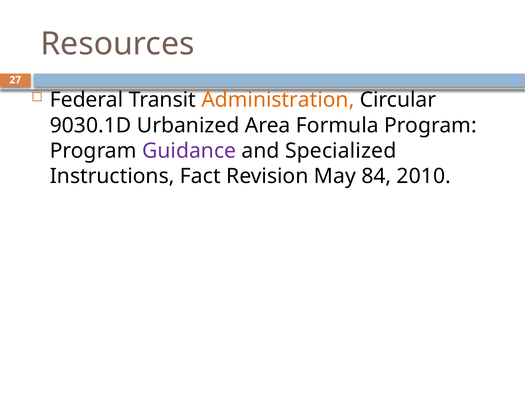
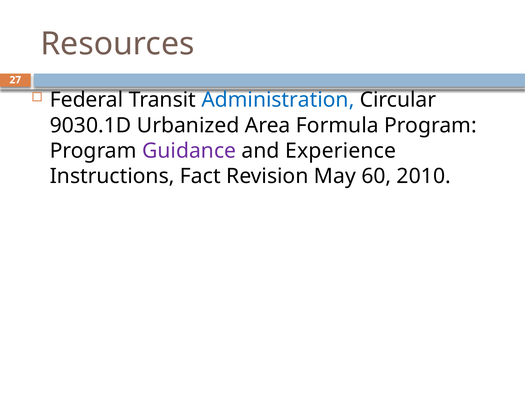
Administration colour: orange -> blue
Specialized: Specialized -> Experience
84: 84 -> 60
